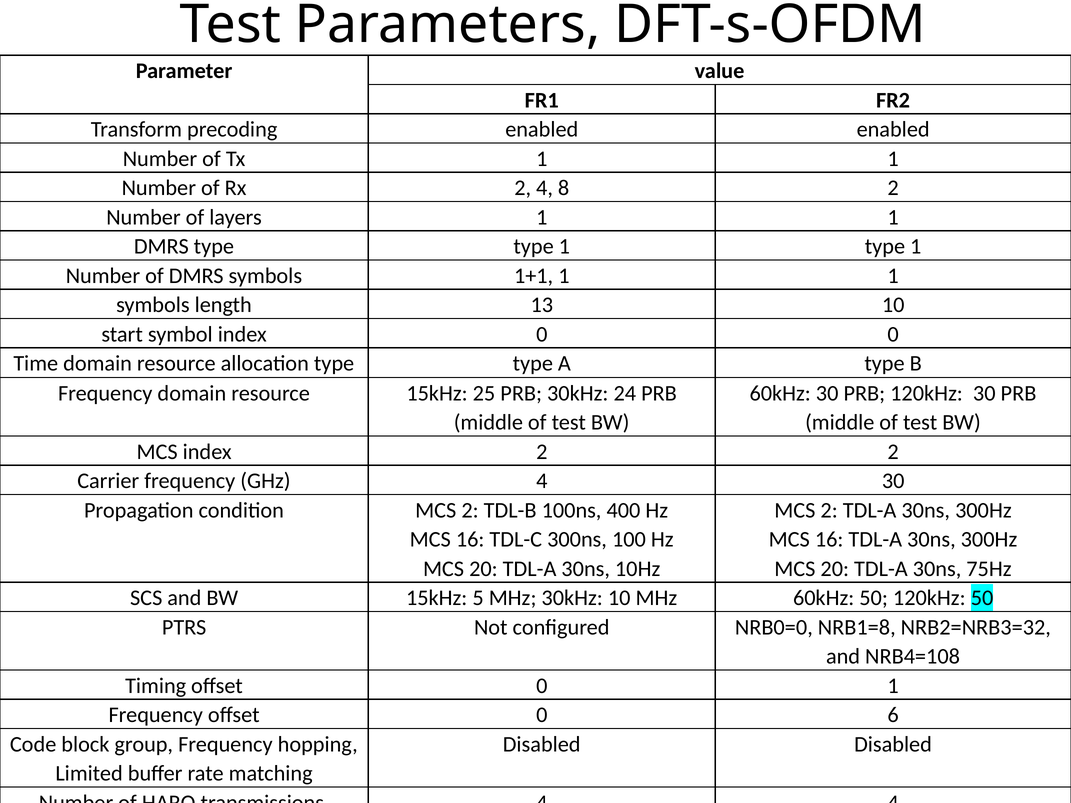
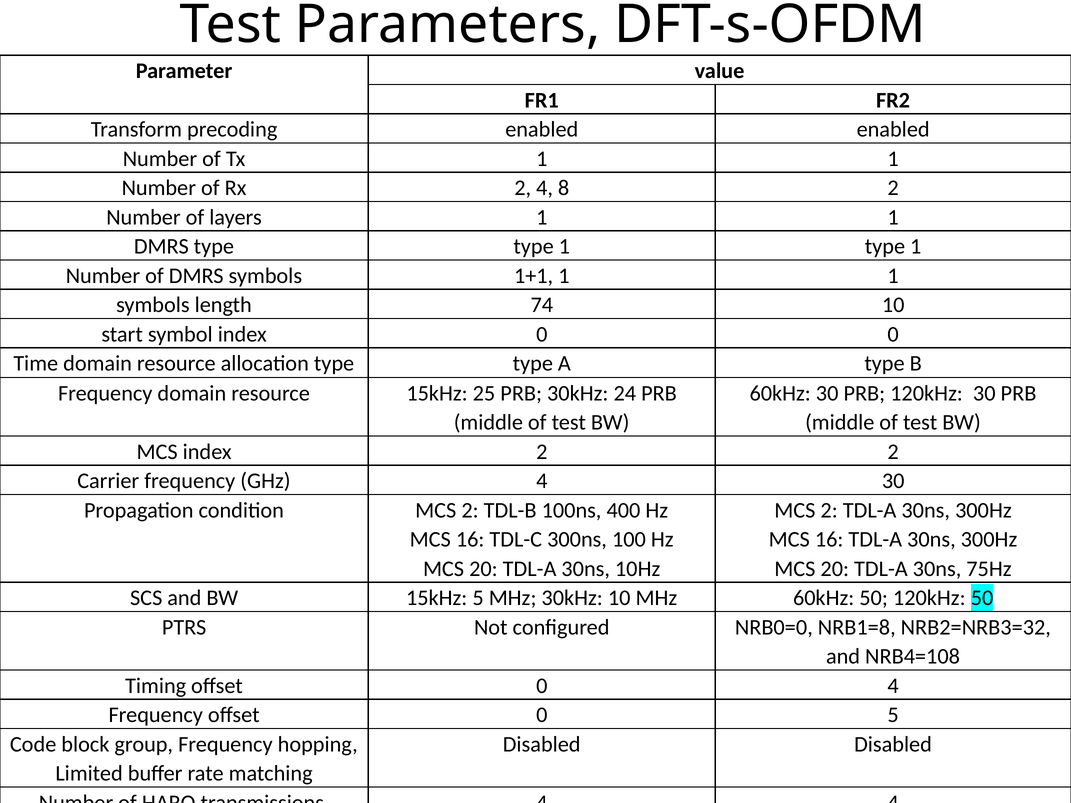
13: 13 -> 74
0 1: 1 -> 4
0 6: 6 -> 5
